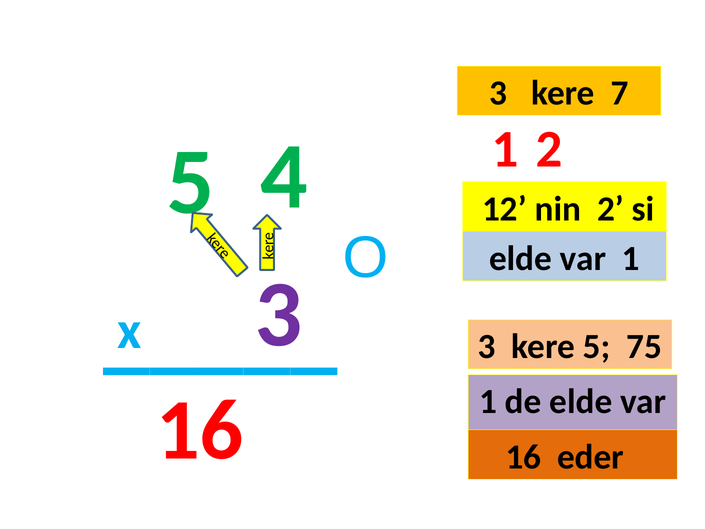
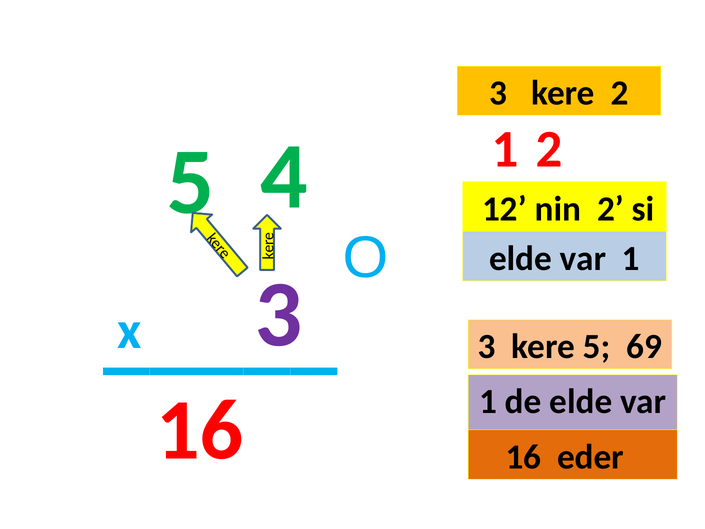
kere 7: 7 -> 2
75: 75 -> 69
